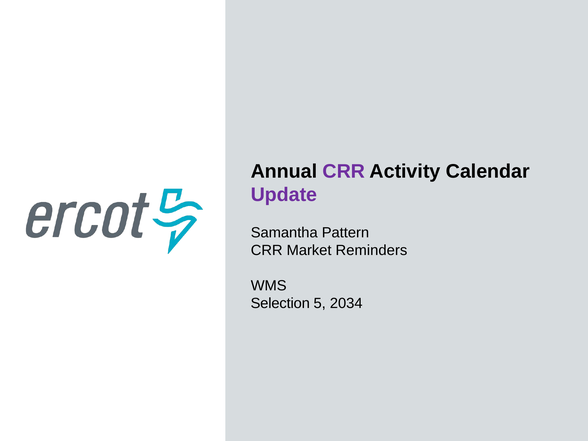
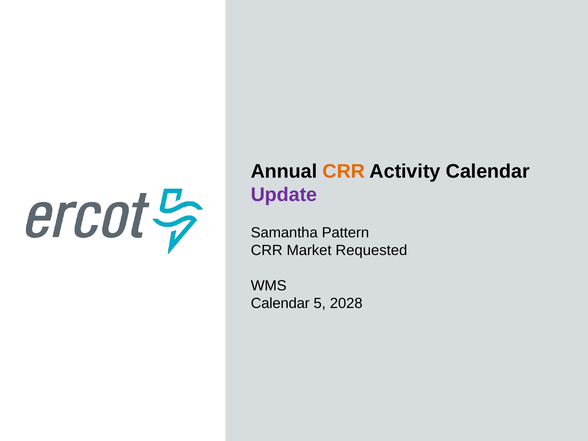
CRR at (344, 171) colour: purple -> orange
Reminders: Reminders -> Requested
Selection at (280, 303): Selection -> Calendar
2034: 2034 -> 2028
